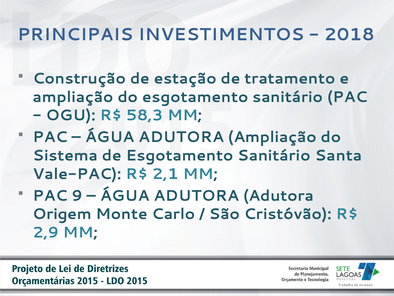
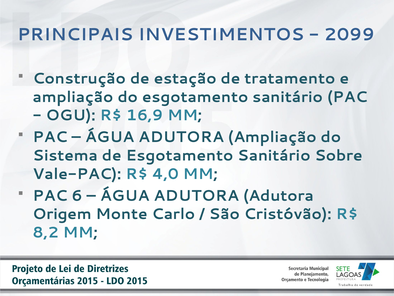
2018: 2018 -> 2099
58,3: 58,3 -> 16,9
Santa: Santa -> Sobre
2,1: 2,1 -> 4,0
9: 9 -> 6
2,9: 2,9 -> 8,2
